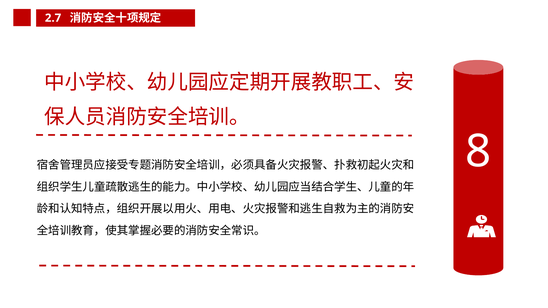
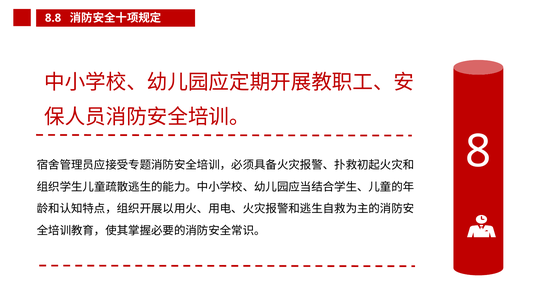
2.7: 2.7 -> 8.8
